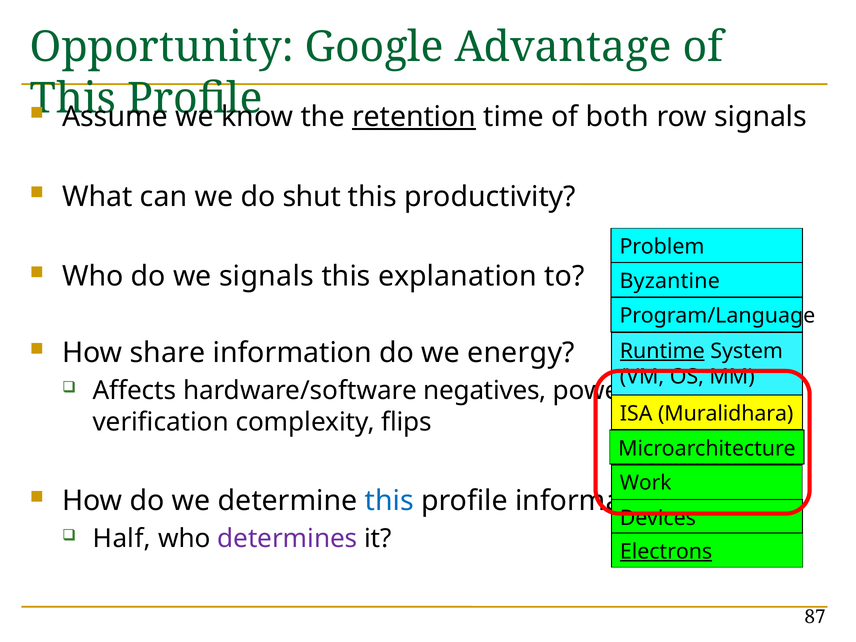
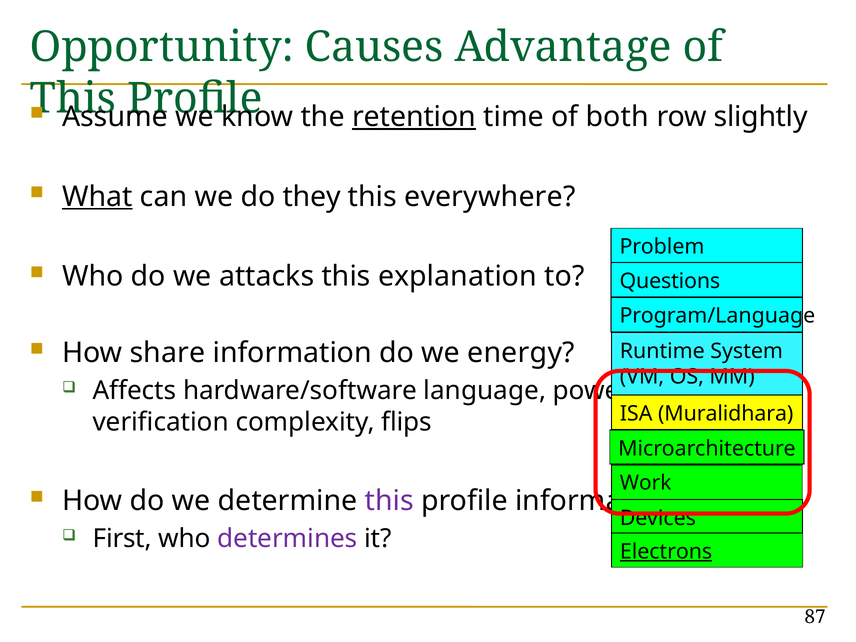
Google: Google -> Causes
row signals: signals -> slightly
What underline: none -> present
shut: shut -> they
productivity: productivity -> everywhere
we signals: signals -> attacks
Byzantine: Byzantine -> Questions
Runtime underline: present -> none
negatives: negatives -> language
this at (389, 501) colour: blue -> purple
Half: Half -> First
